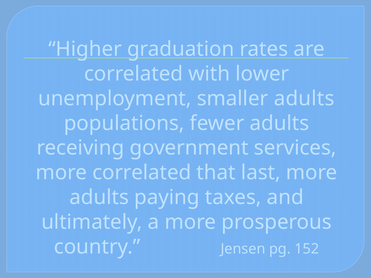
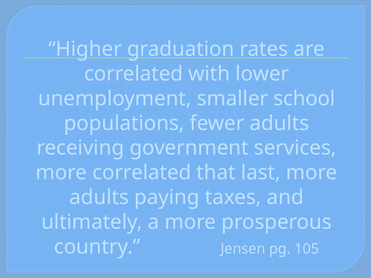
smaller adults: adults -> school
152: 152 -> 105
